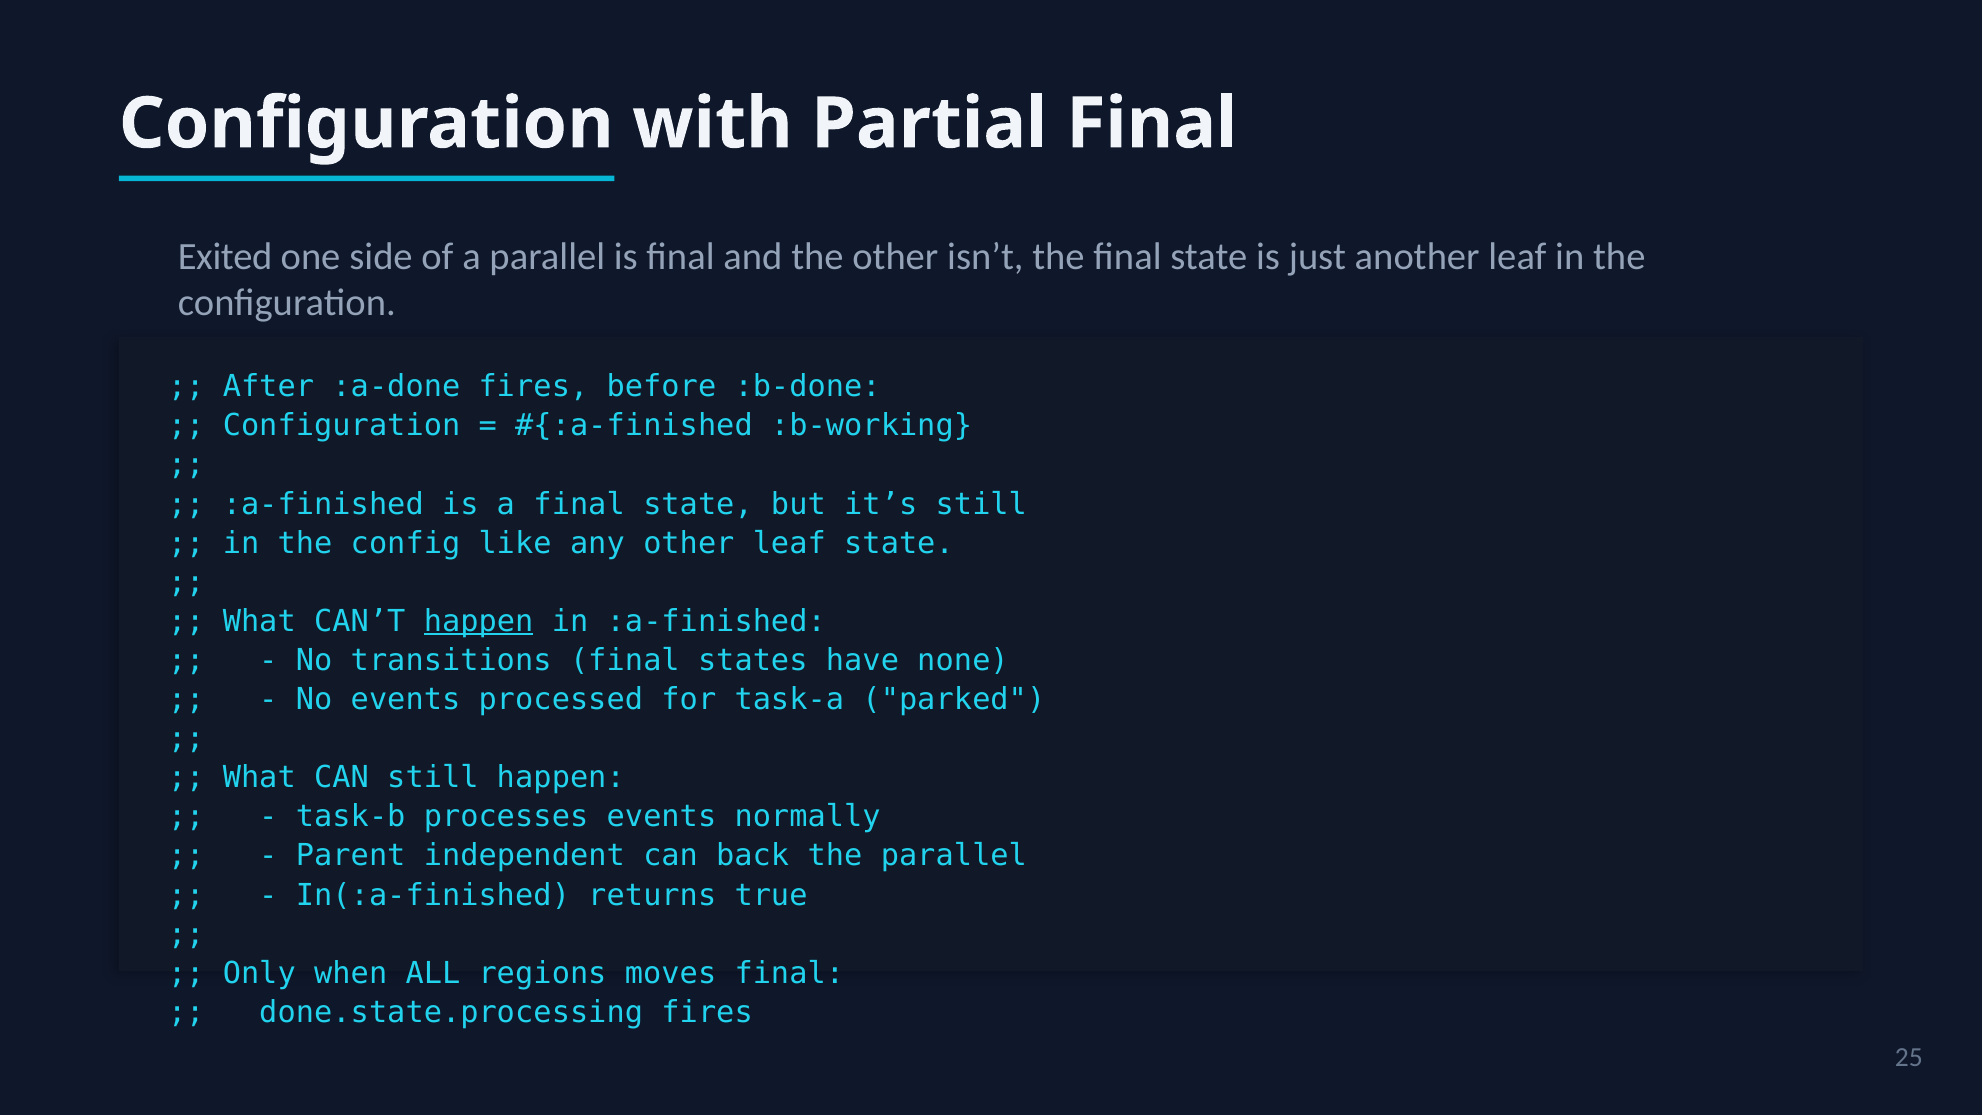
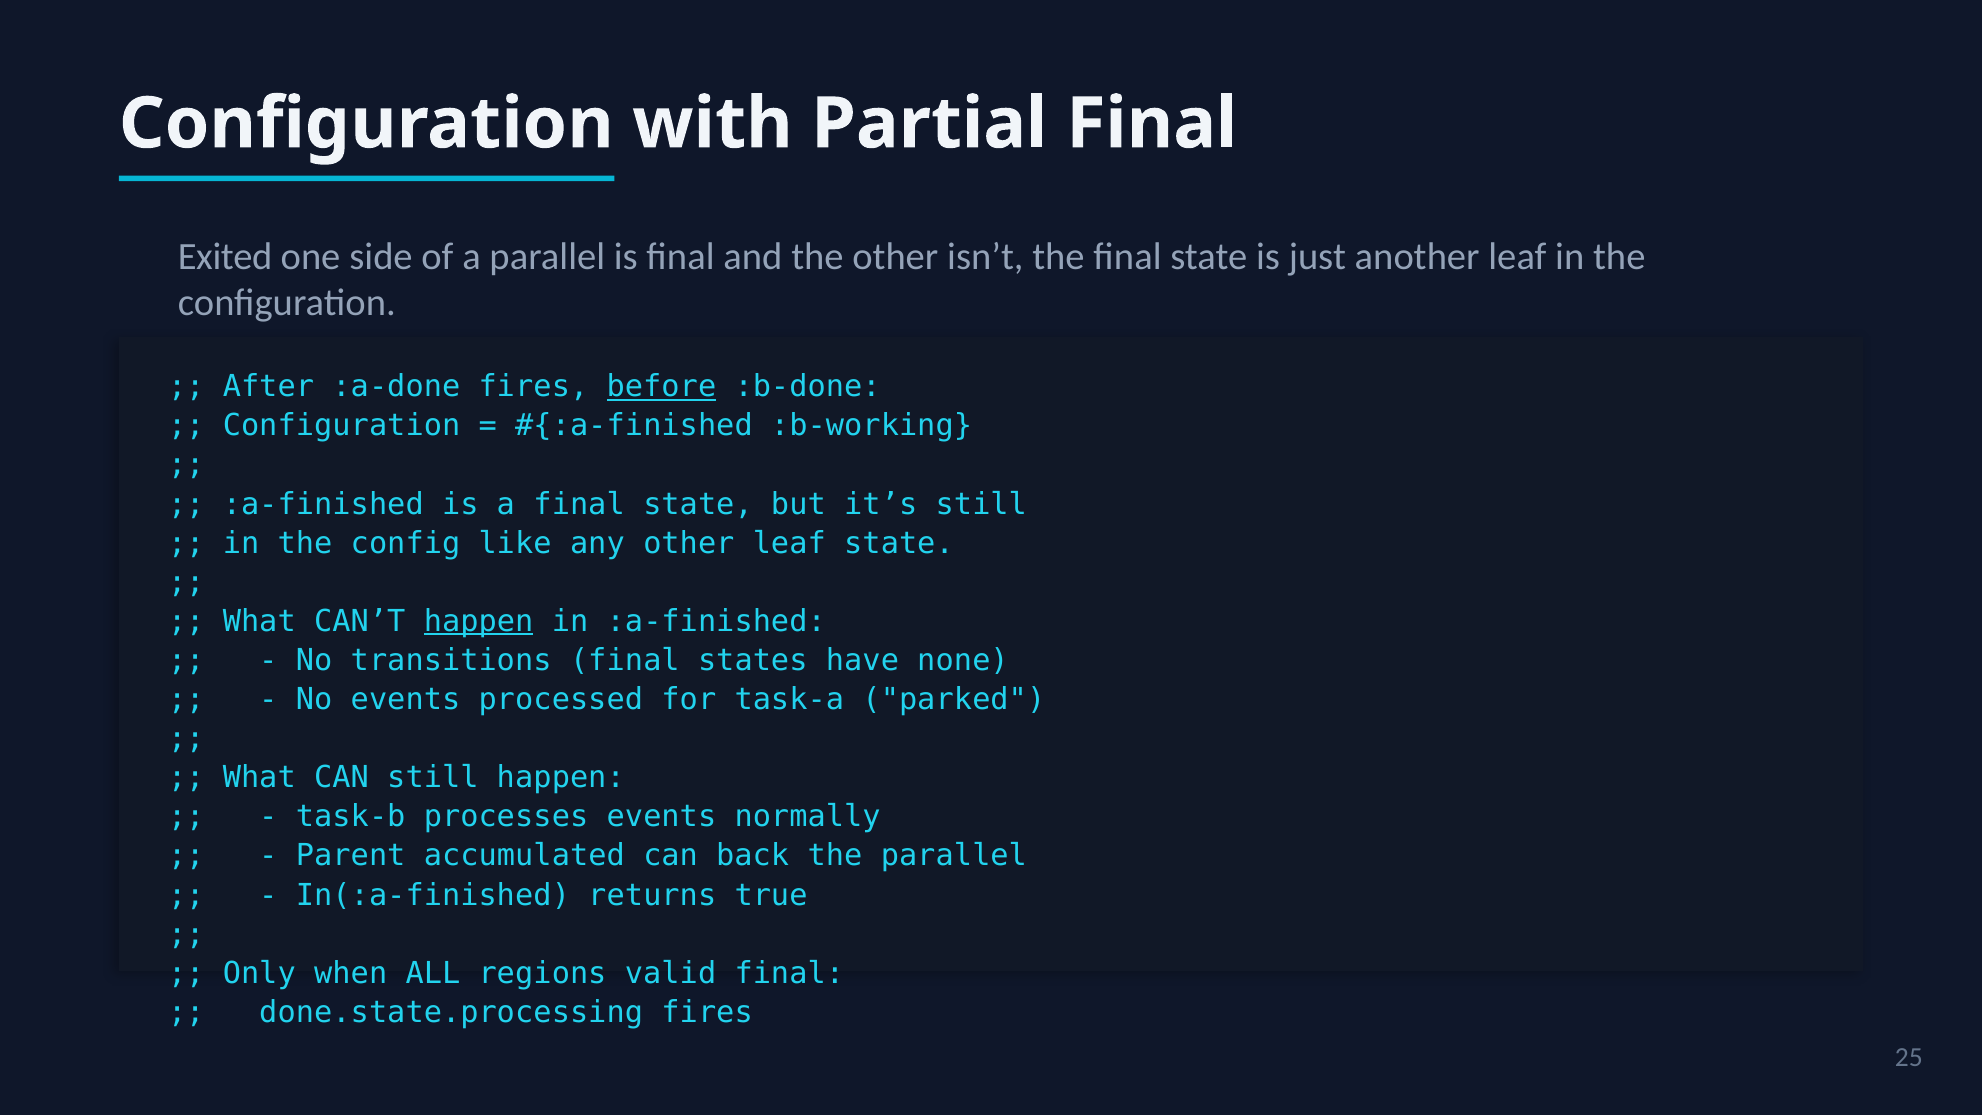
before underline: none -> present
independent: independent -> accumulated
moves: moves -> valid
